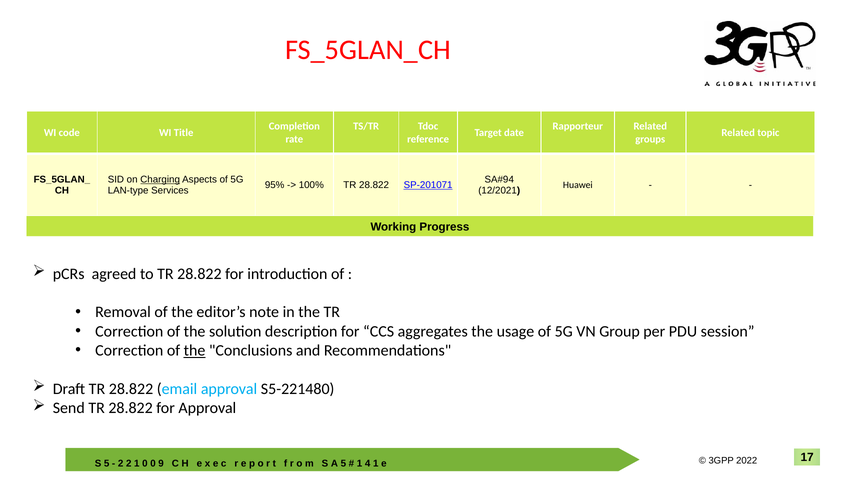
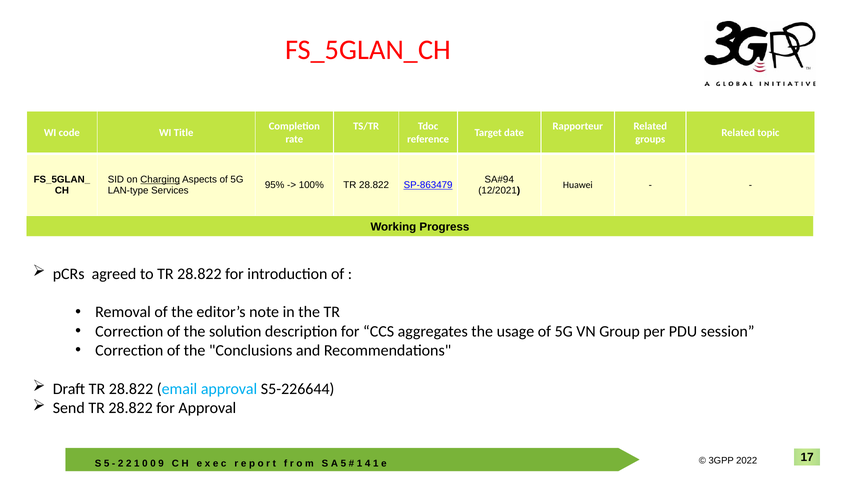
SP-201071: SP-201071 -> SP-863479
the at (195, 350) underline: present -> none
S5-221480: S5-221480 -> S5-226644
